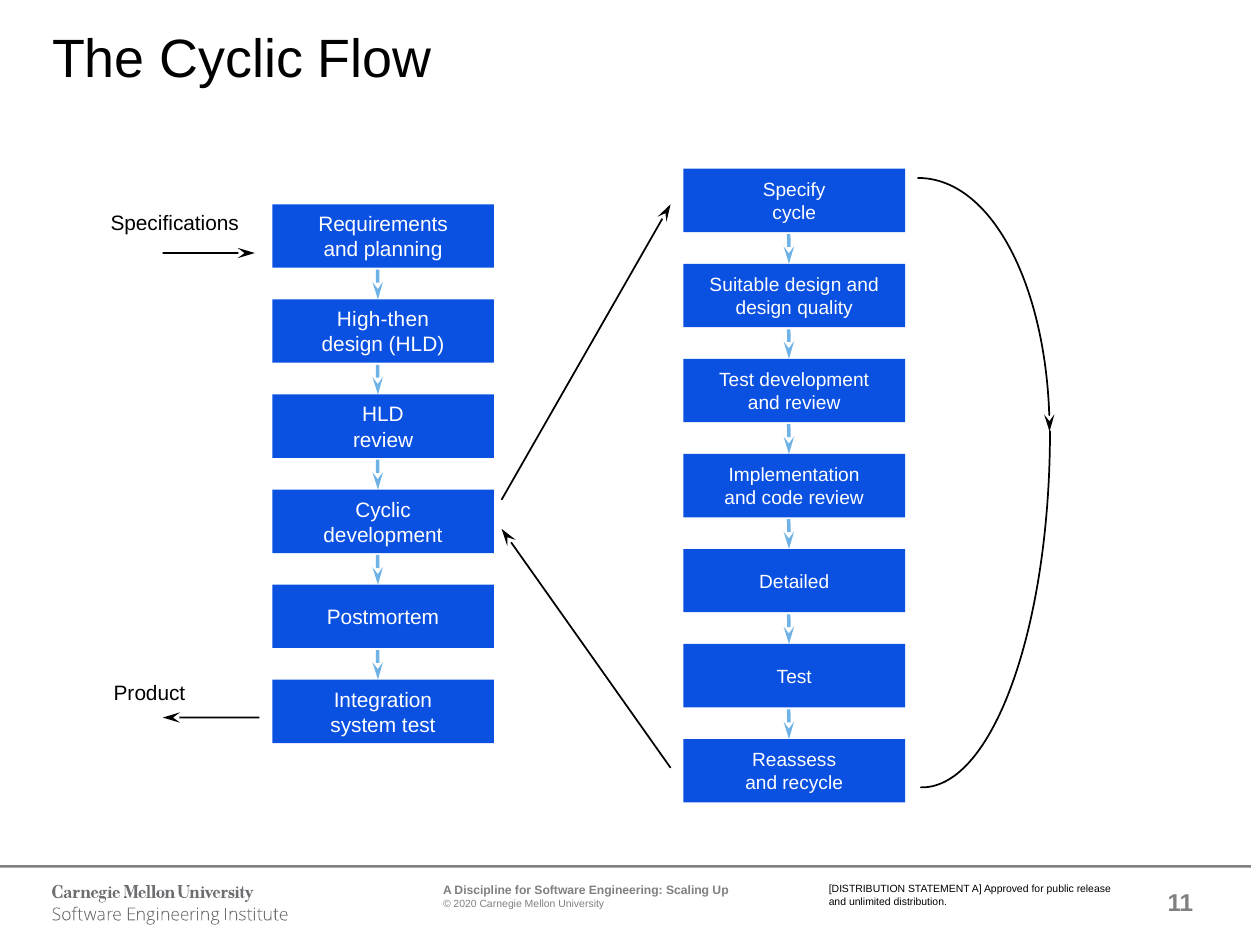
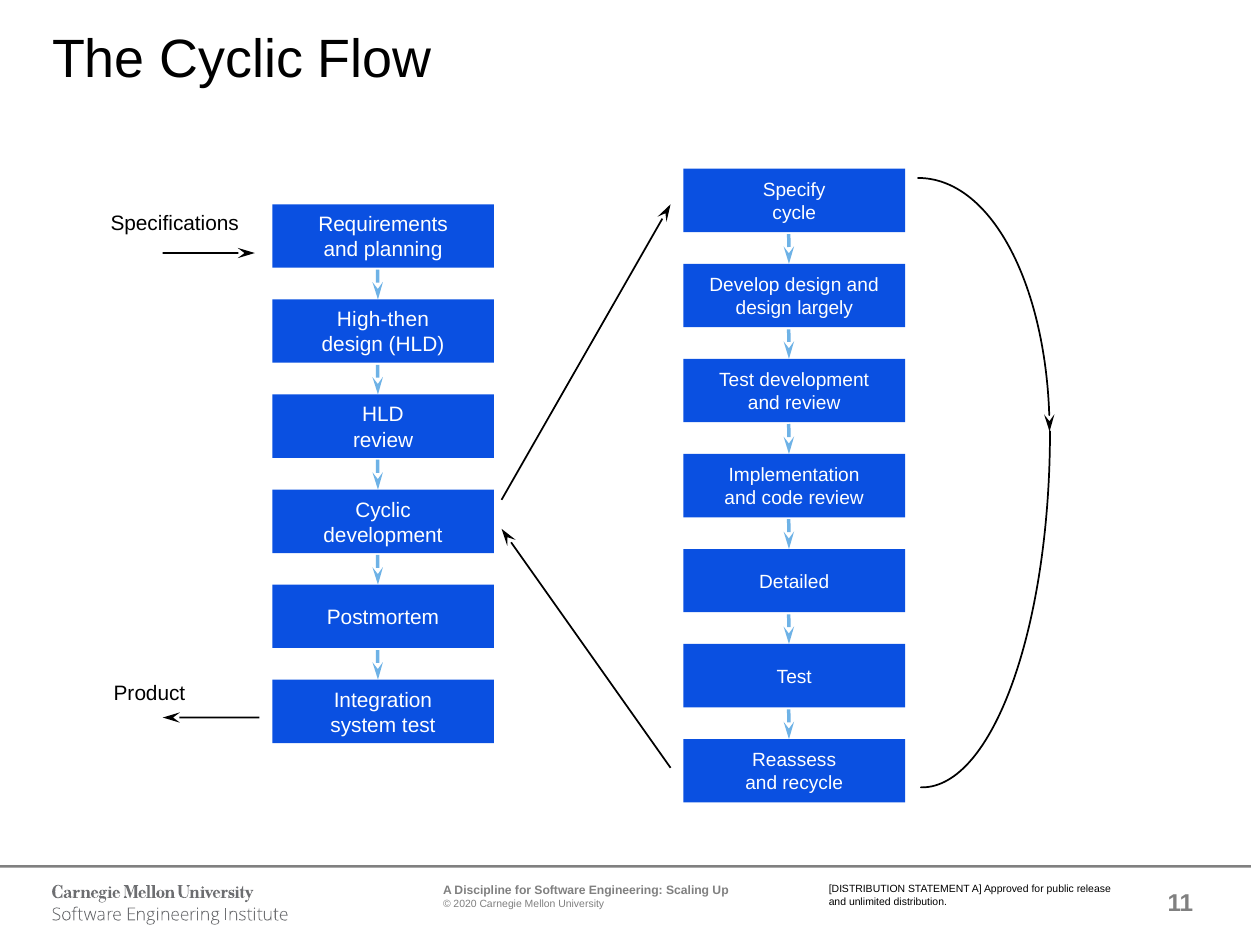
Suitable: Suitable -> Develop
quality: quality -> largely
